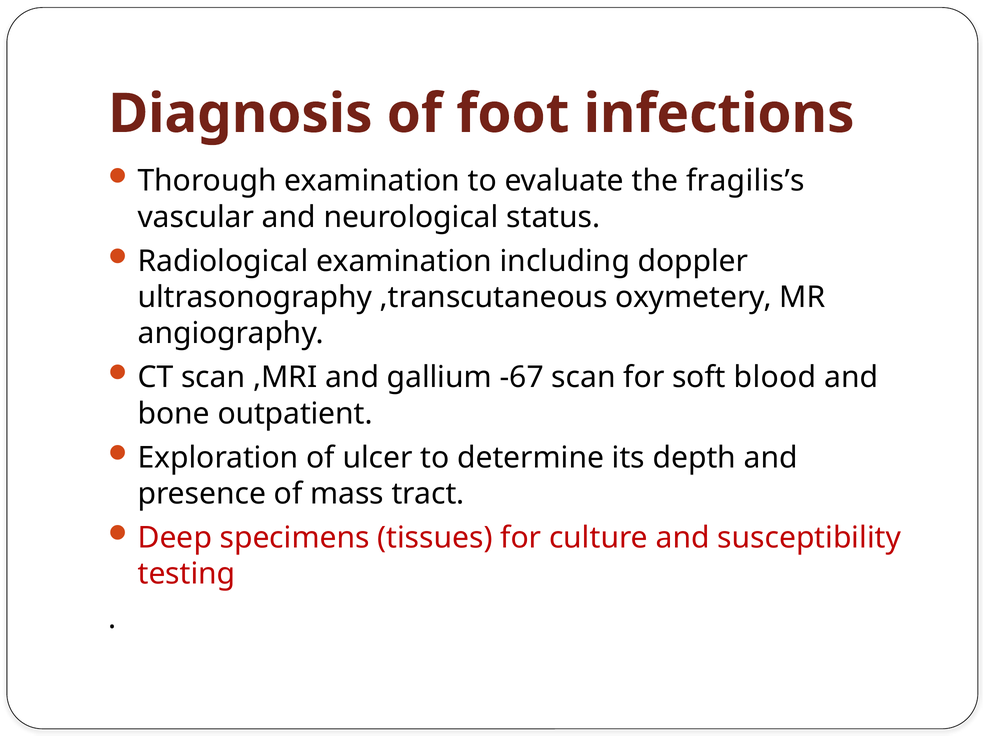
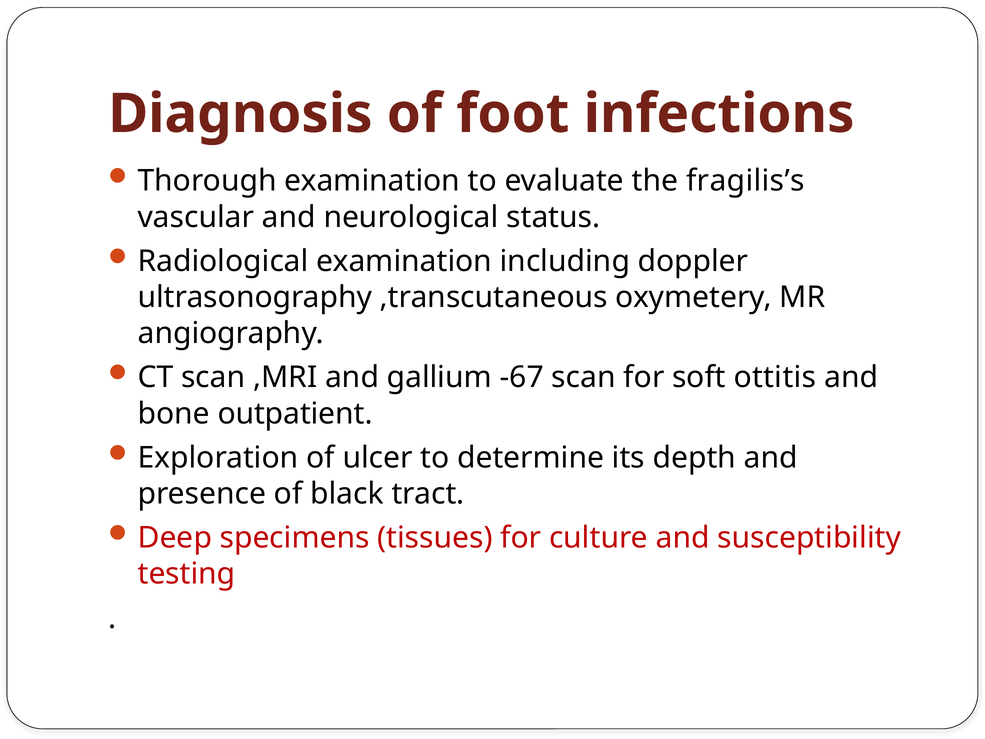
blood: blood -> ottitis
mass: mass -> black
